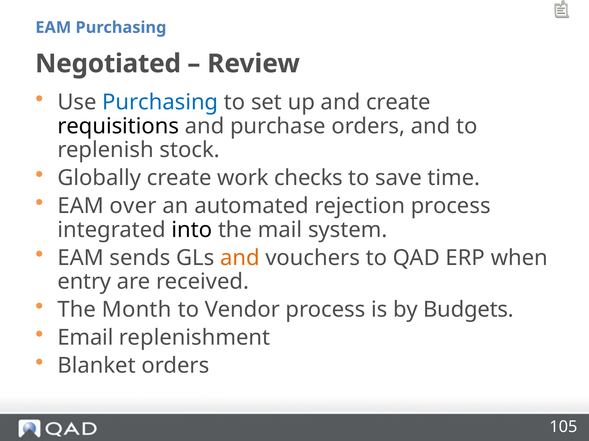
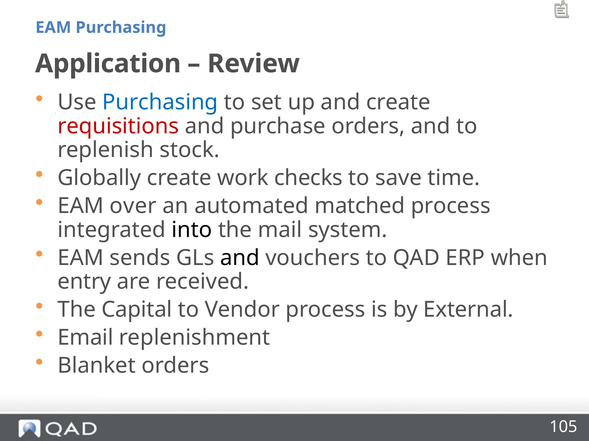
Negotiated: Negotiated -> Application
requisitions colour: black -> red
rejection: rejection -> matched
and at (240, 258) colour: orange -> black
Month: Month -> Capital
Budgets: Budgets -> External
